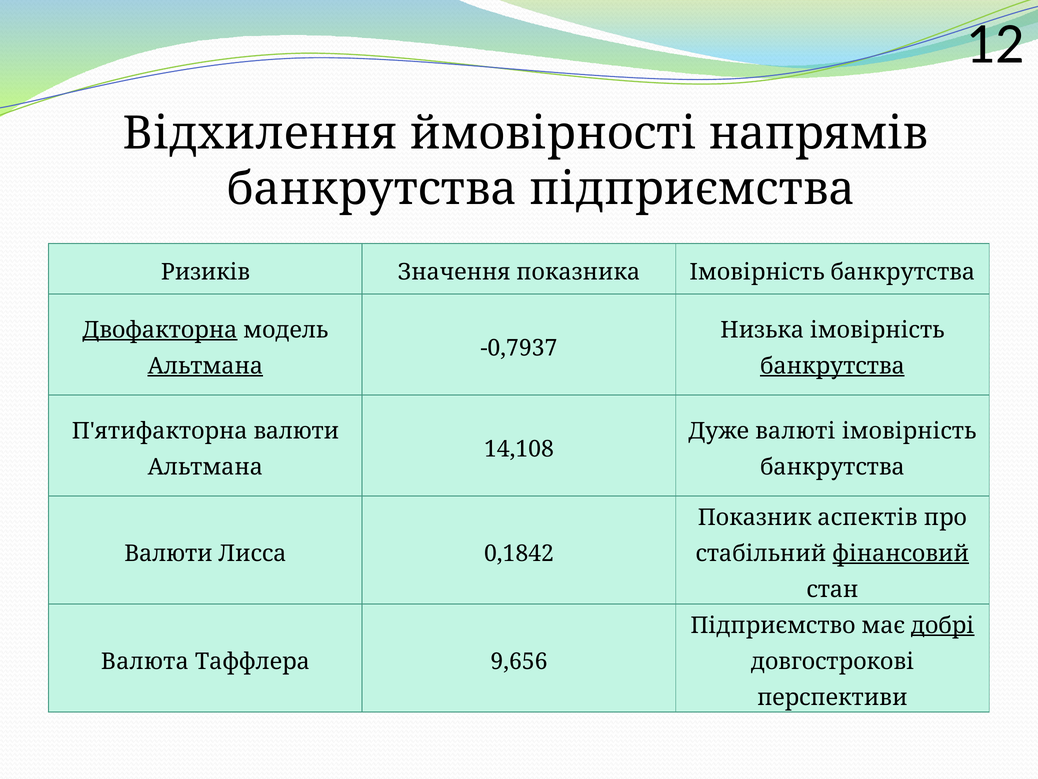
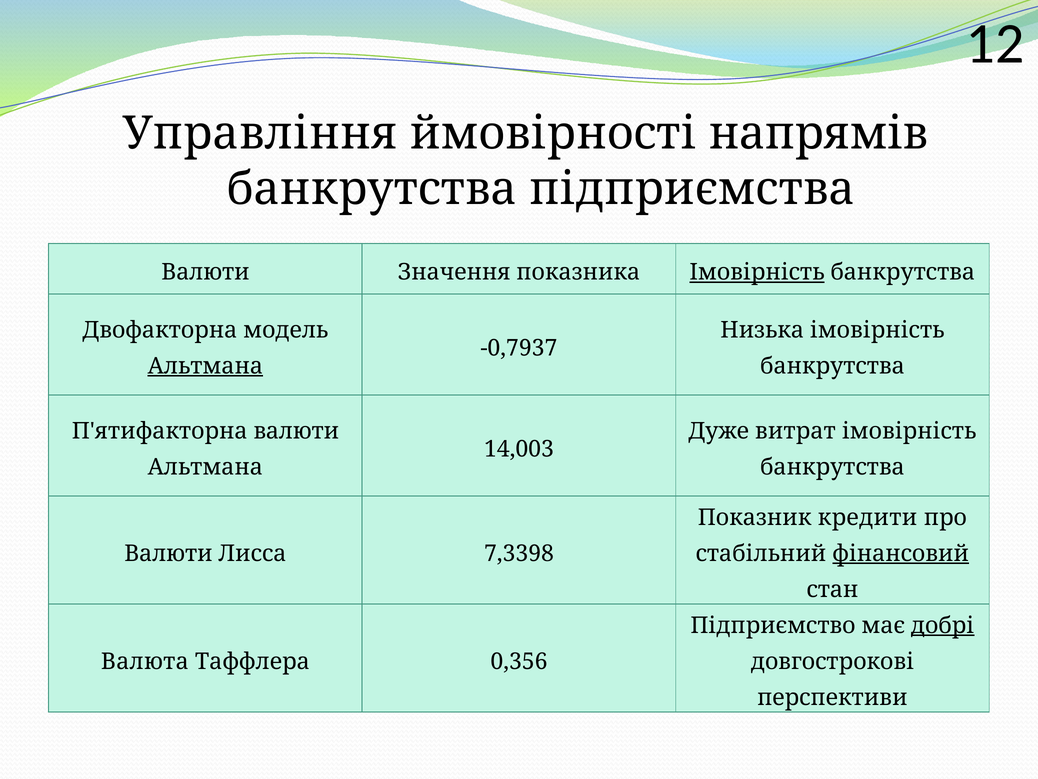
Відхилення: Відхилення -> Управління
Ризиків at (205, 272): Ризиків -> Валюти
Імовірність at (757, 272) underline: none -> present
Двофакторна underline: present -> none
банкрутства at (832, 366) underline: present -> none
валюті: валюті -> витрат
14,108: 14,108 -> 14,003
аспектів: аспектів -> кредити
0,1842: 0,1842 -> 7,3398
9,656: 9,656 -> 0,356
